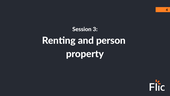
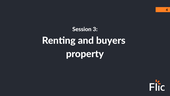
person: person -> buyers
